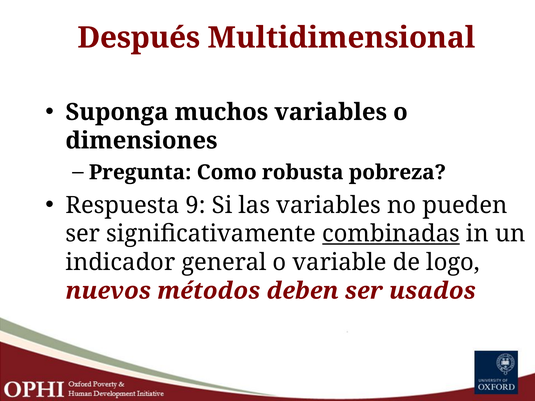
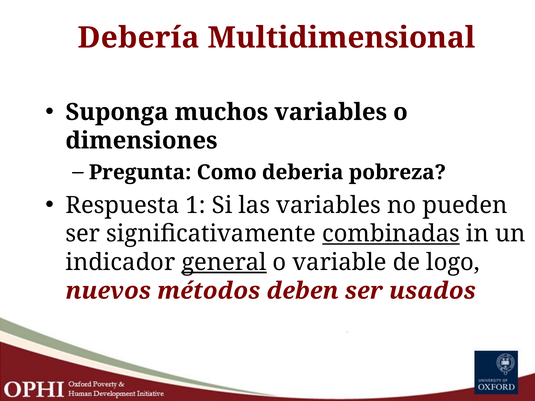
Después: Después -> Debería
robusta: robusta -> deberia
9: 9 -> 1
general underline: none -> present
